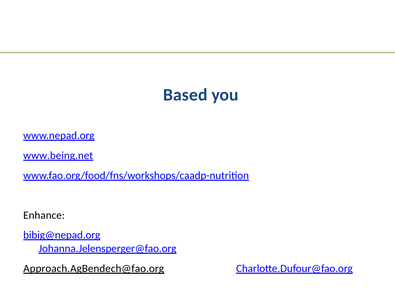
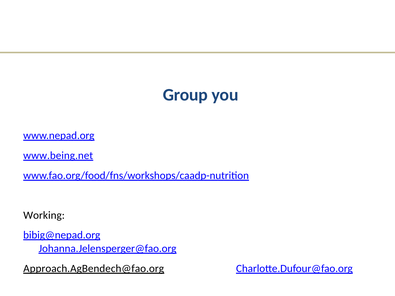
Based: Based -> Group
Enhance: Enhance -> Working
